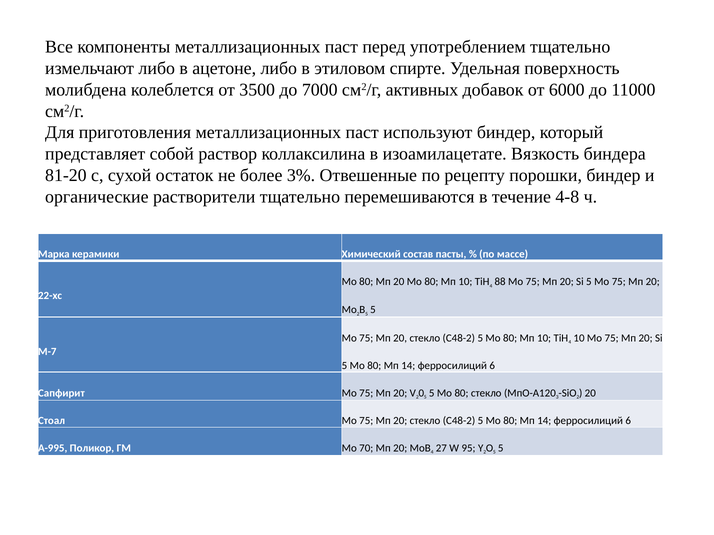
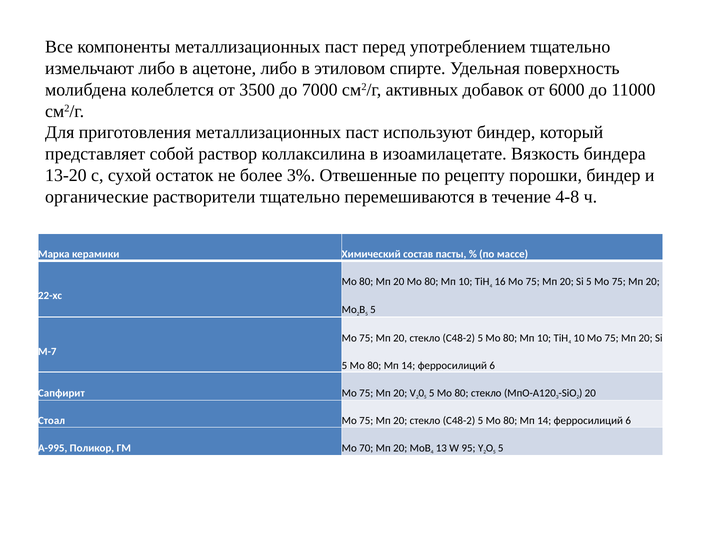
81-20: 81-20 -> 13-20
88: 88 -> 16
27: 27 -> 13
